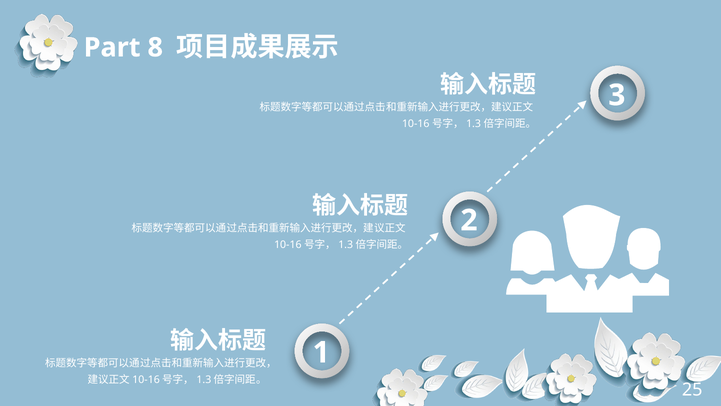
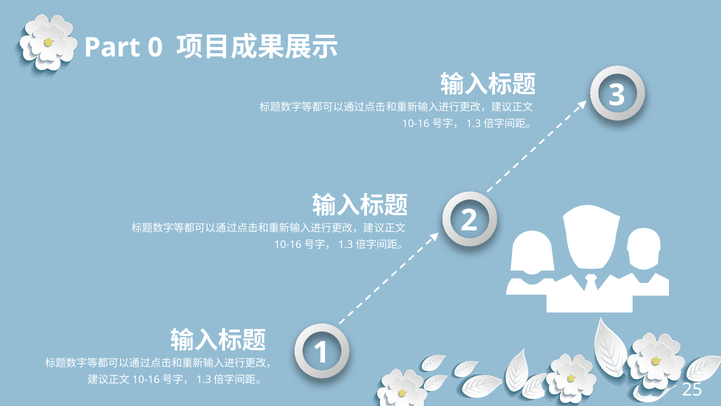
8: 8 -> 0
